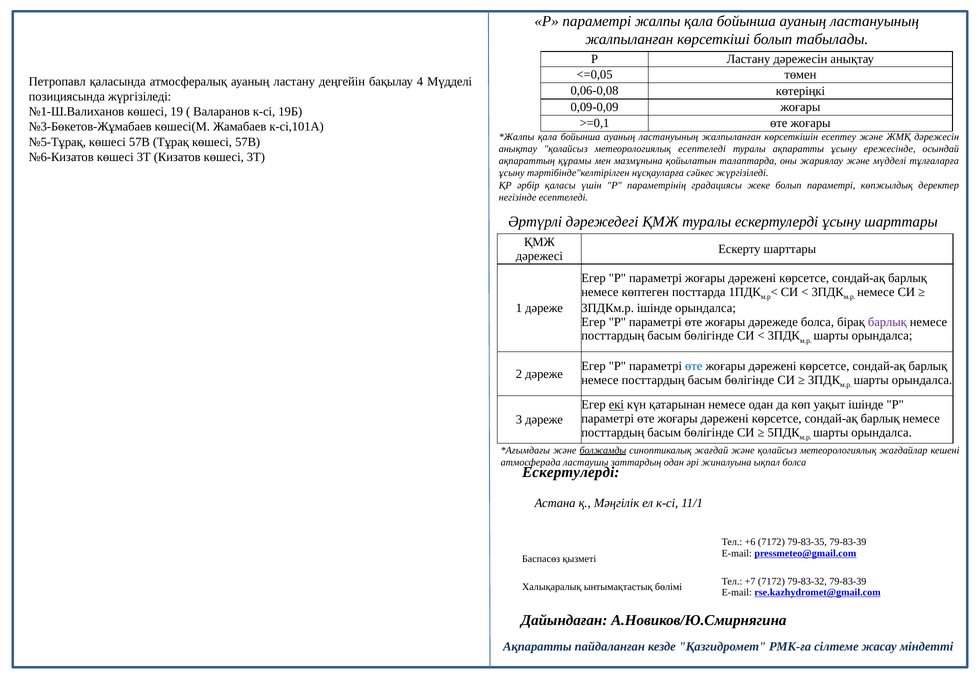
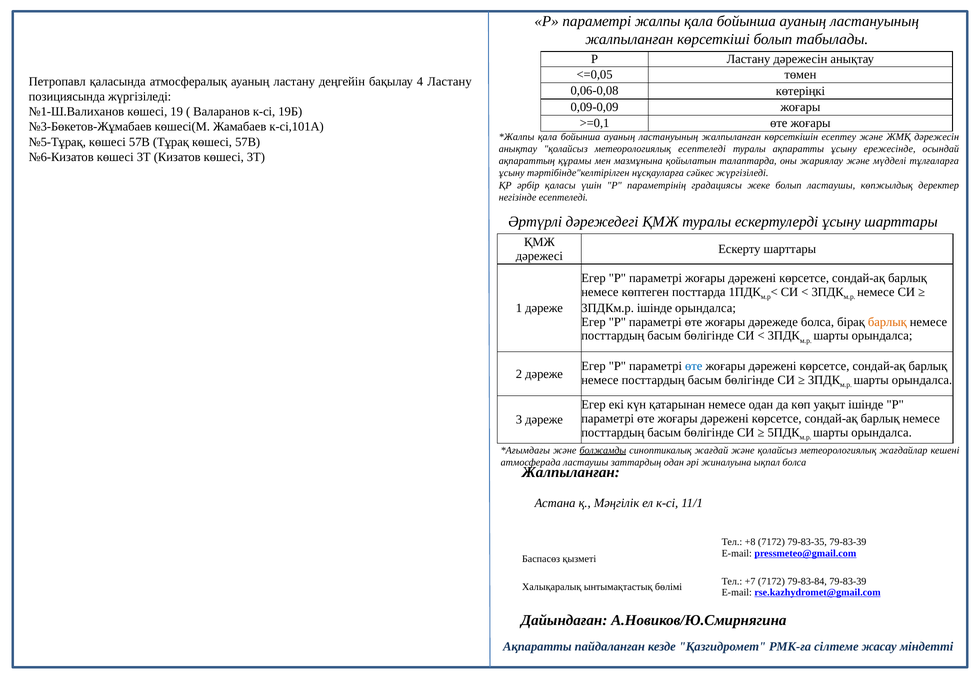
4 Мүдделі: Мүдделі -> Ластану
болып параметрі: параметрі -> ластаушы
барлық at (887, 322) colour: purple -> orange
екі underline: present -> none
Ескертулерді at (571, 472): Ескертулерді -> Жалпыланған
+6: +6 -> +8
79-83-32: 79-83-32 -> 79-83-84
